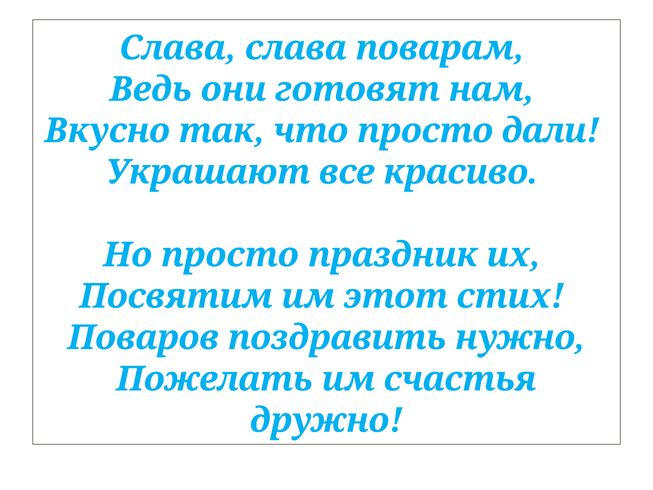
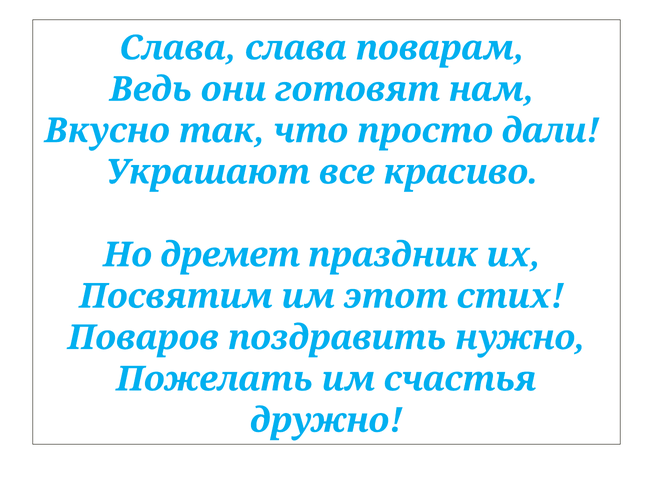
Но просто: просто -> дремет
